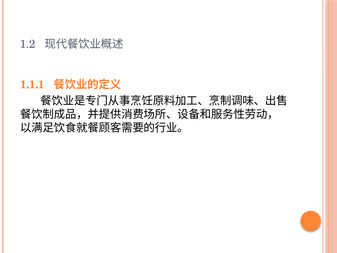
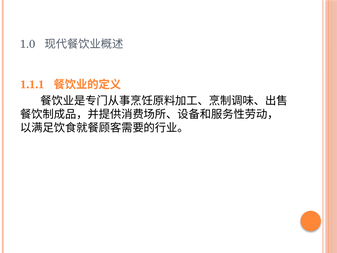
1.2: 1.2 -> 1.0
